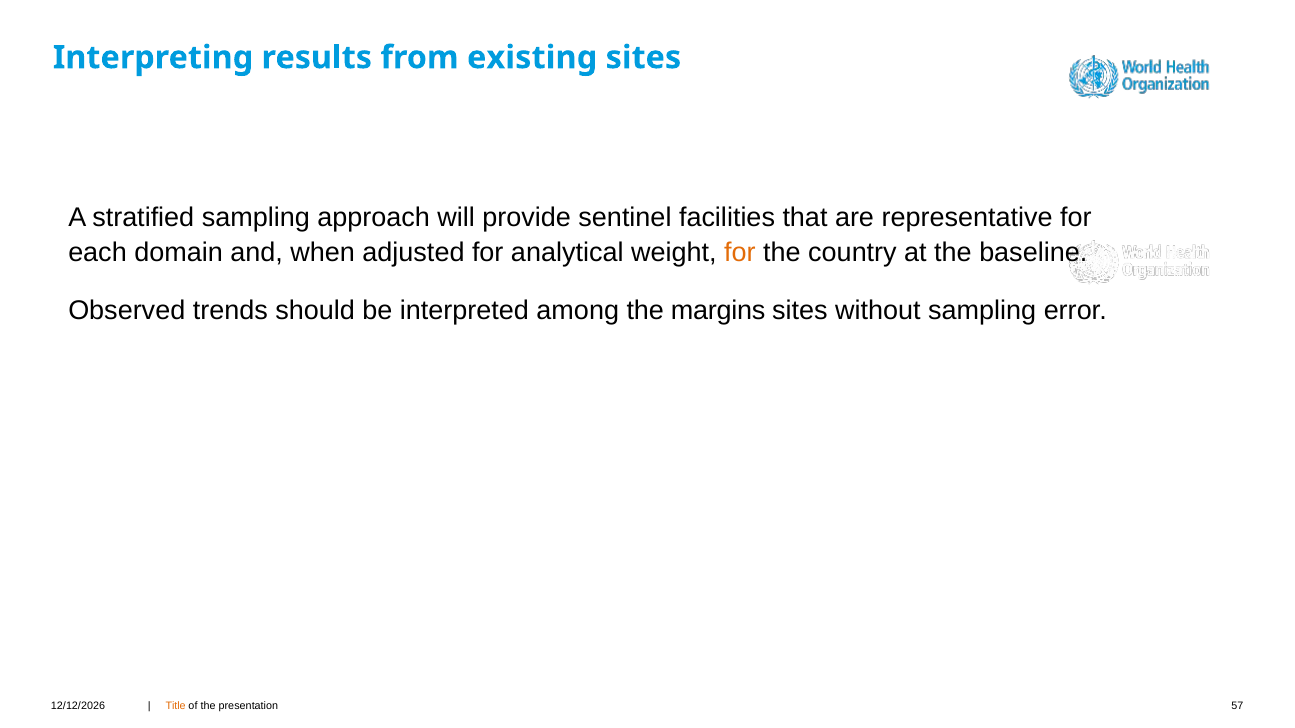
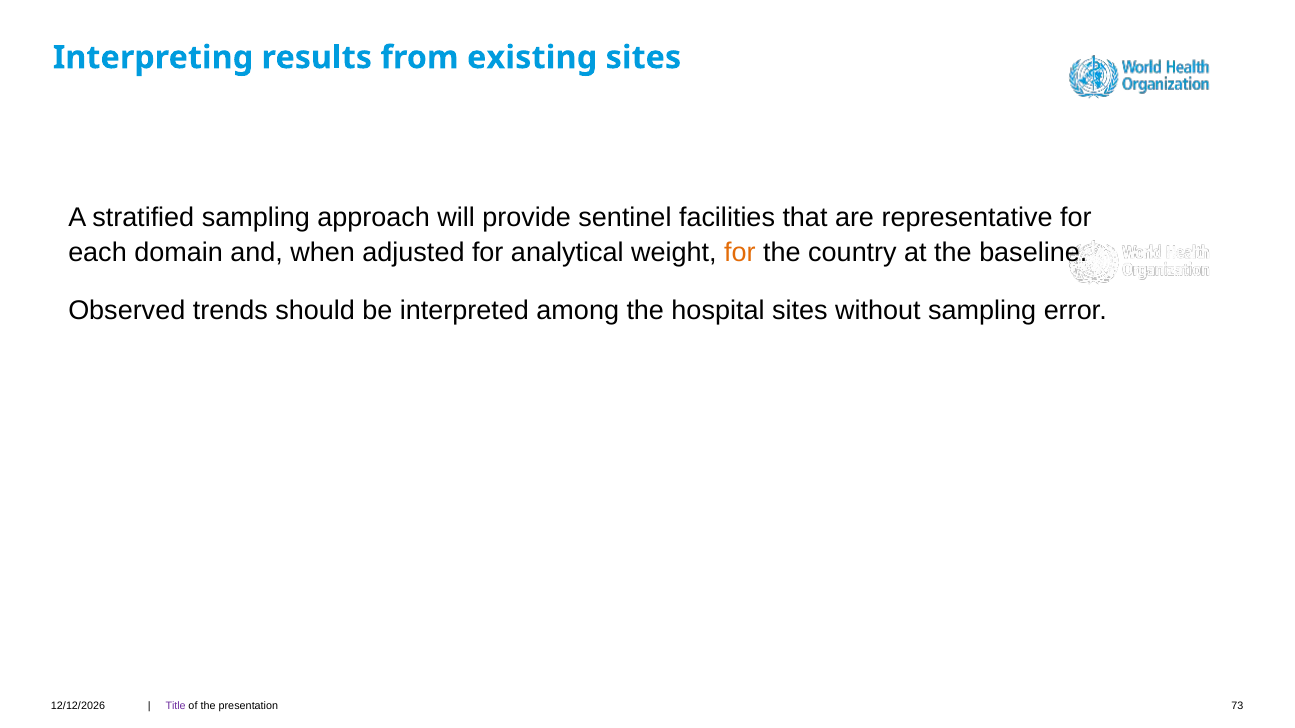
margins: margins -> hospital
Title colour: orange -> purple
57: 57 -> 73
